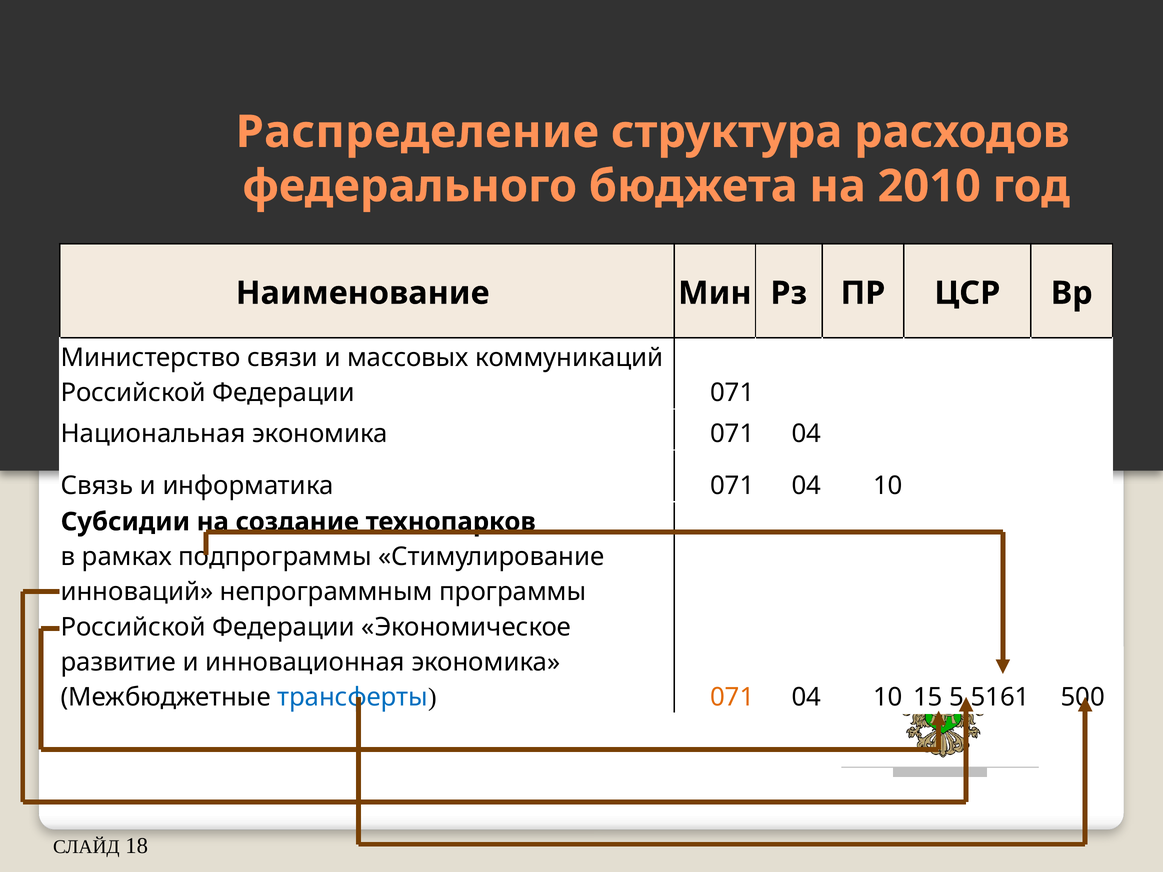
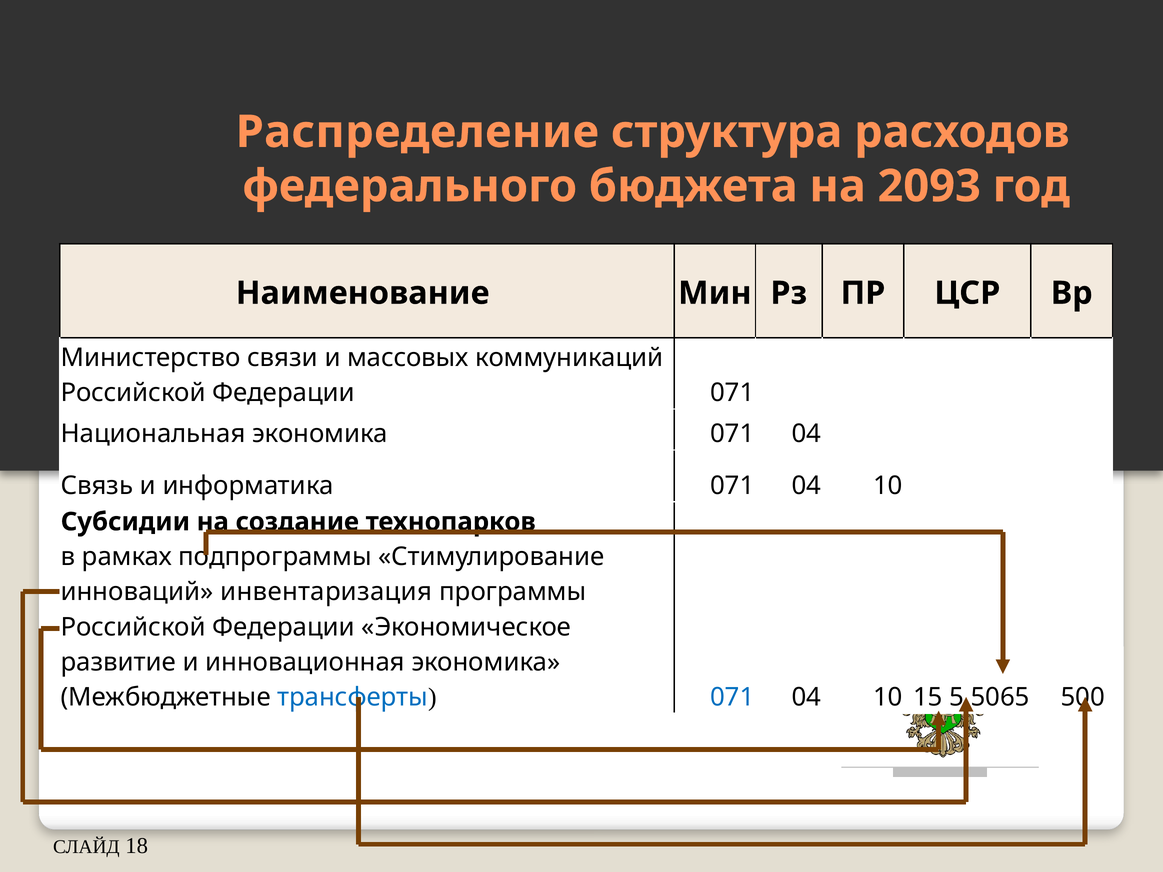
2010: 2010 -> 2093
непрограммным: непрограммным -> инвентаризация
071 at (732, 697) colour: orange -> blue
5161: 5161 -> 5065
